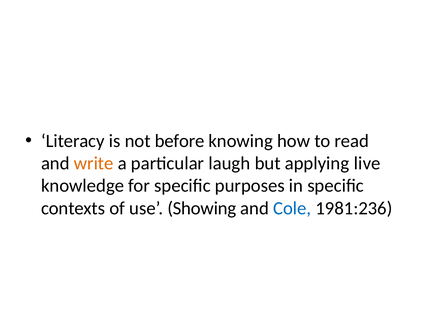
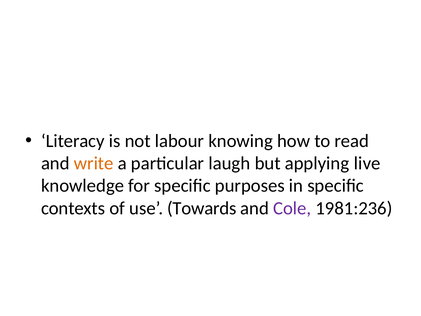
before: before -> labour
Showing: Showing -> Towards
Cole colour: blue -> purple
